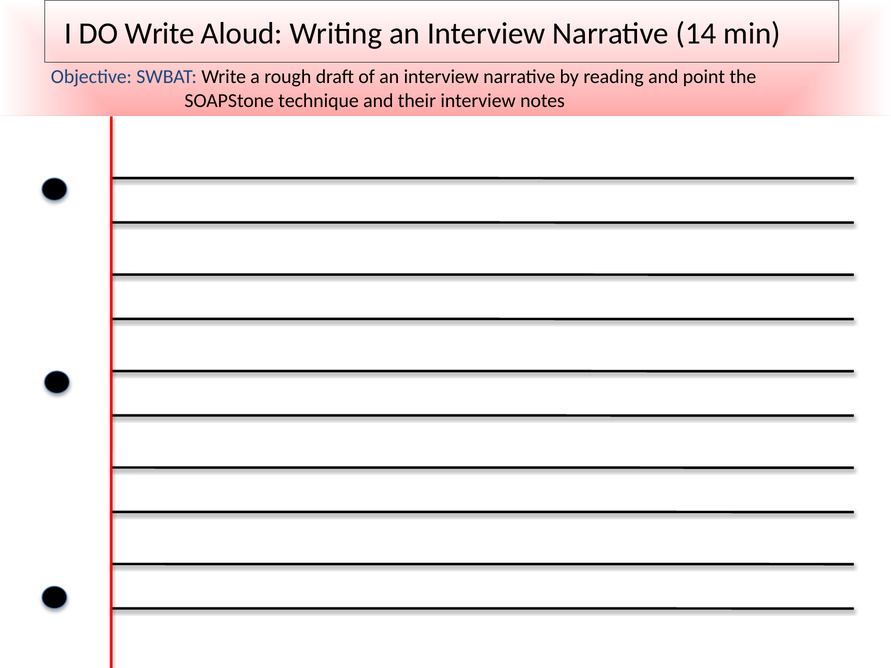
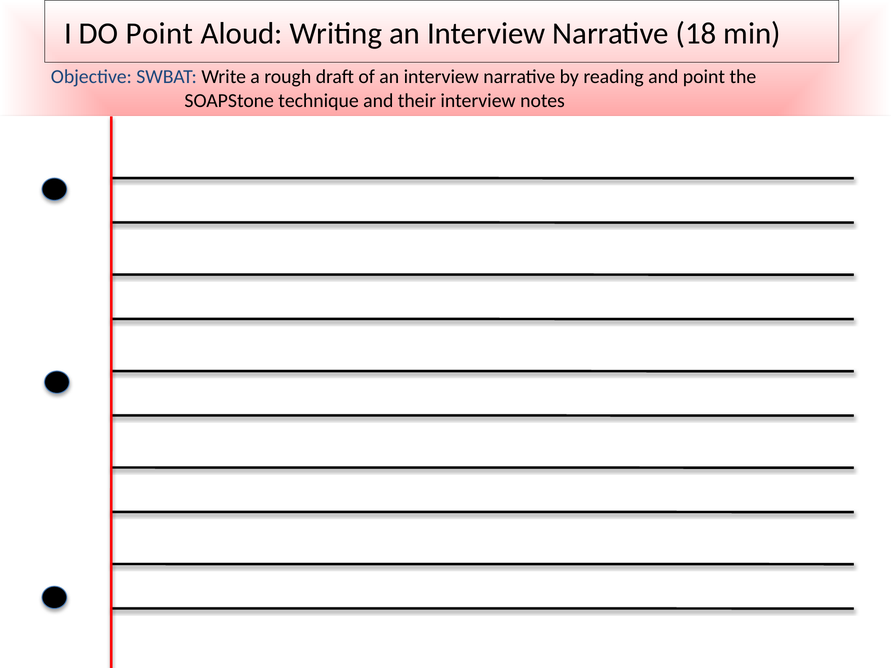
DO Write: Write -> Point
14: 14 -> 18
